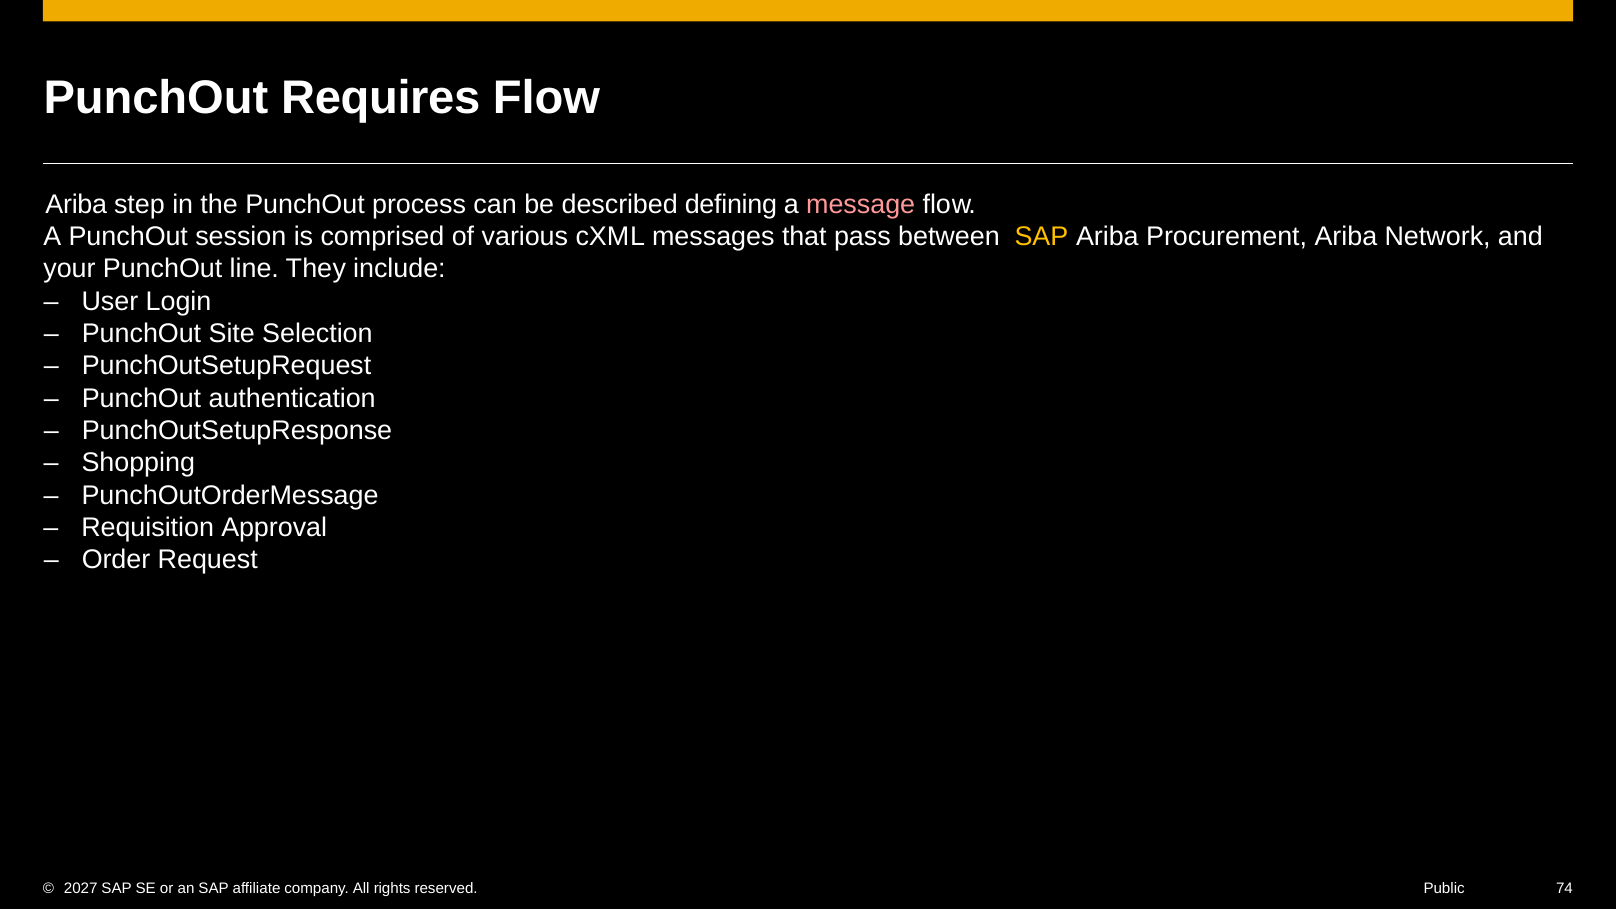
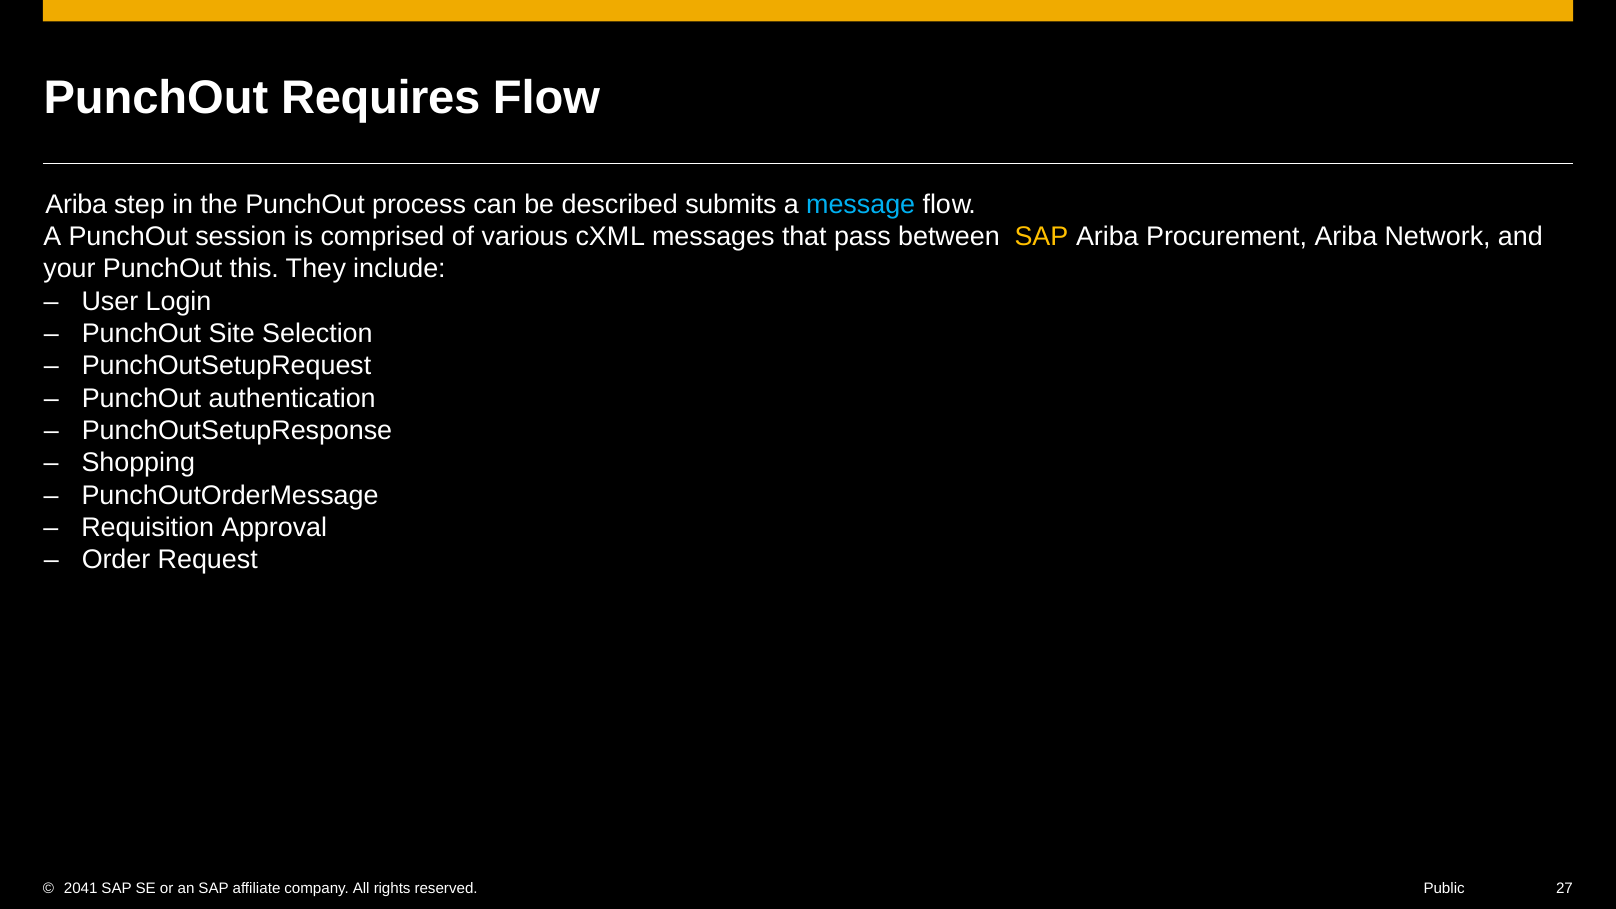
defining: defining -> submits
message colour: pink -> light blue
line: line -> this
2027: 2027 -> 2041
74: 74 -> 27
